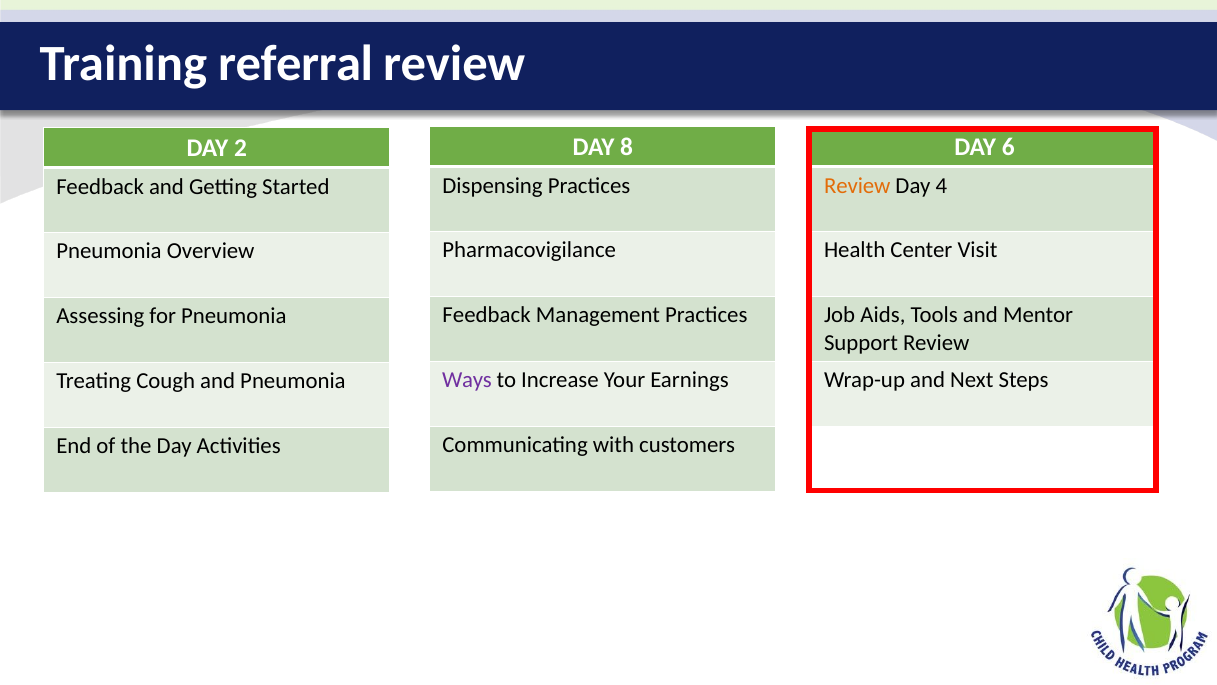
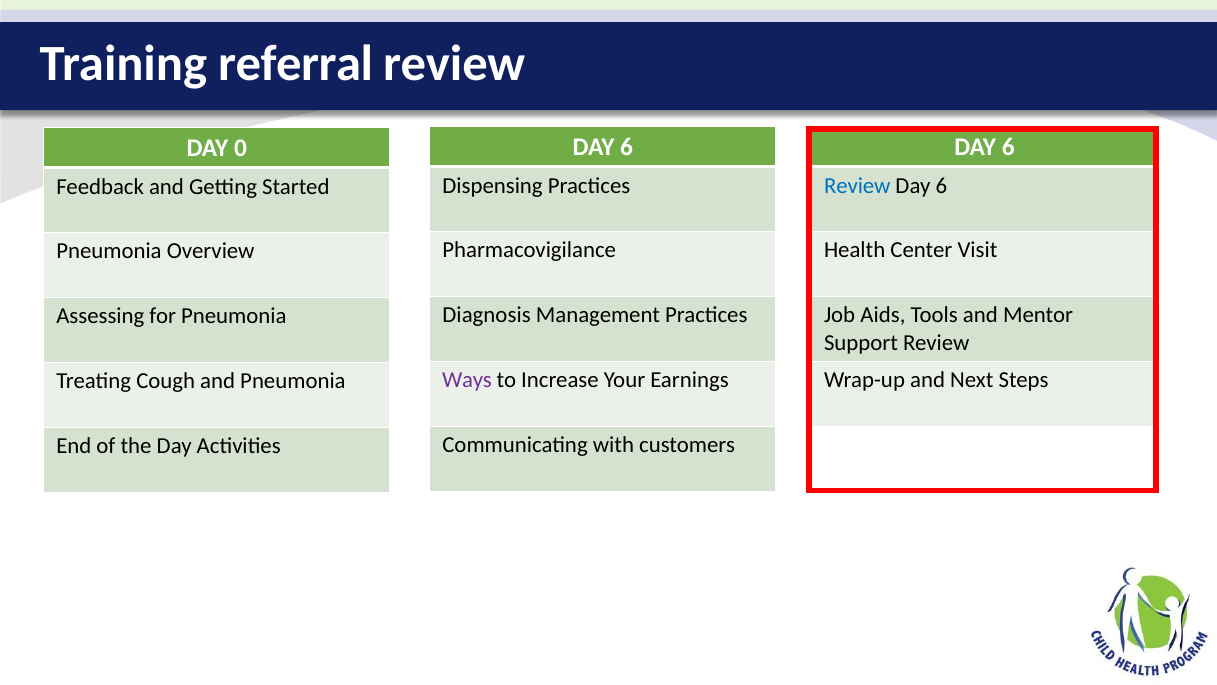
8 at (627, 147): 8 -> 6
2: 2 -> 0
Review at (857, 185) colour: orange -> blue
4 at (941, 185): 4 -> 6
Feedback at (487, 315): Feedback -> Diagnosis
